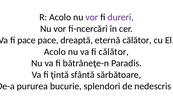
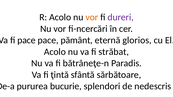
vor at (92, 17) colour: purple -> orange
dreaptă: dreaptă -> pământ
eternă călător: călător -> glorios
fi călător: călător -> străbat
